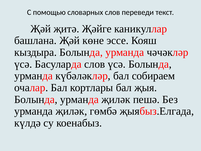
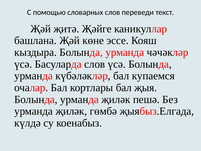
собираем: собираем -> купаемся
